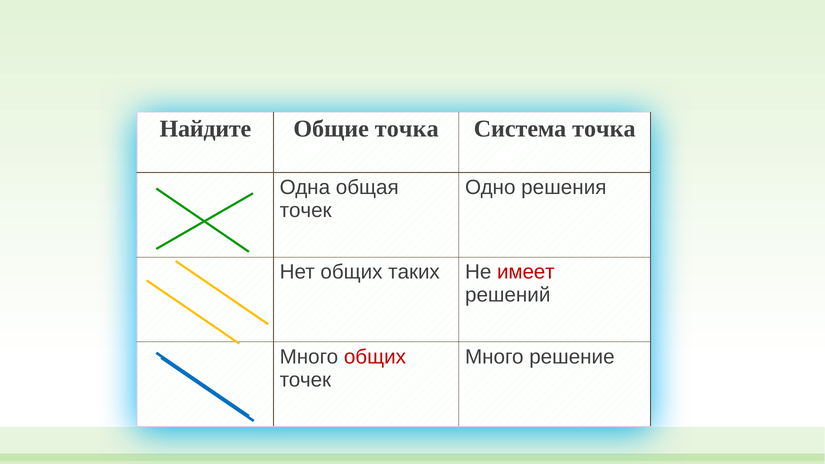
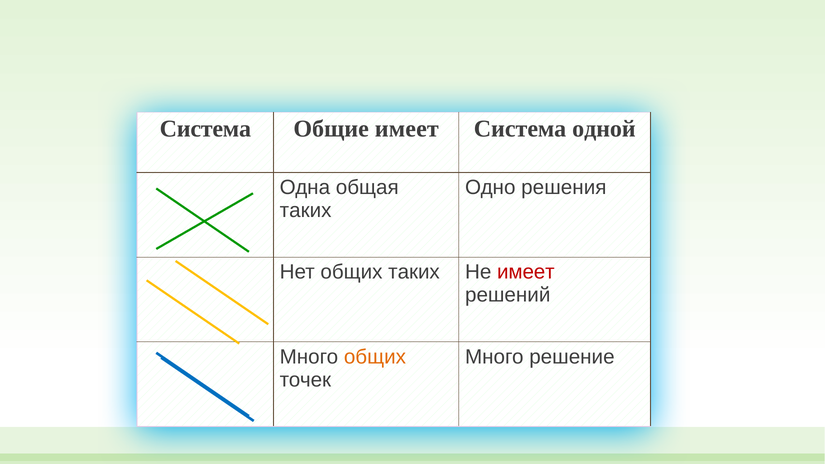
Найдите at (205, 129): Найдите -> Система
Общие точка: точка -> имеет
Система точка: точка -> одной
точек at (306, 210): точек -> таких
общих at (375, 357) colour: red -> orange
